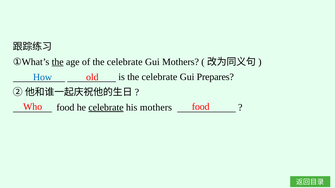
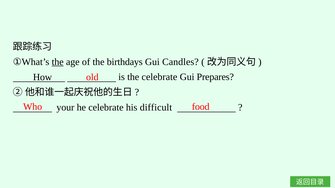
of the celebrate: celebrate -> birthdays
Gui Mothers: Mothers -> Candles
How colour: blue -> black
food at (65, 108): food -> your
celebrate at (106, 108) underline: present -> none
his mothers: mothers -> difficult
